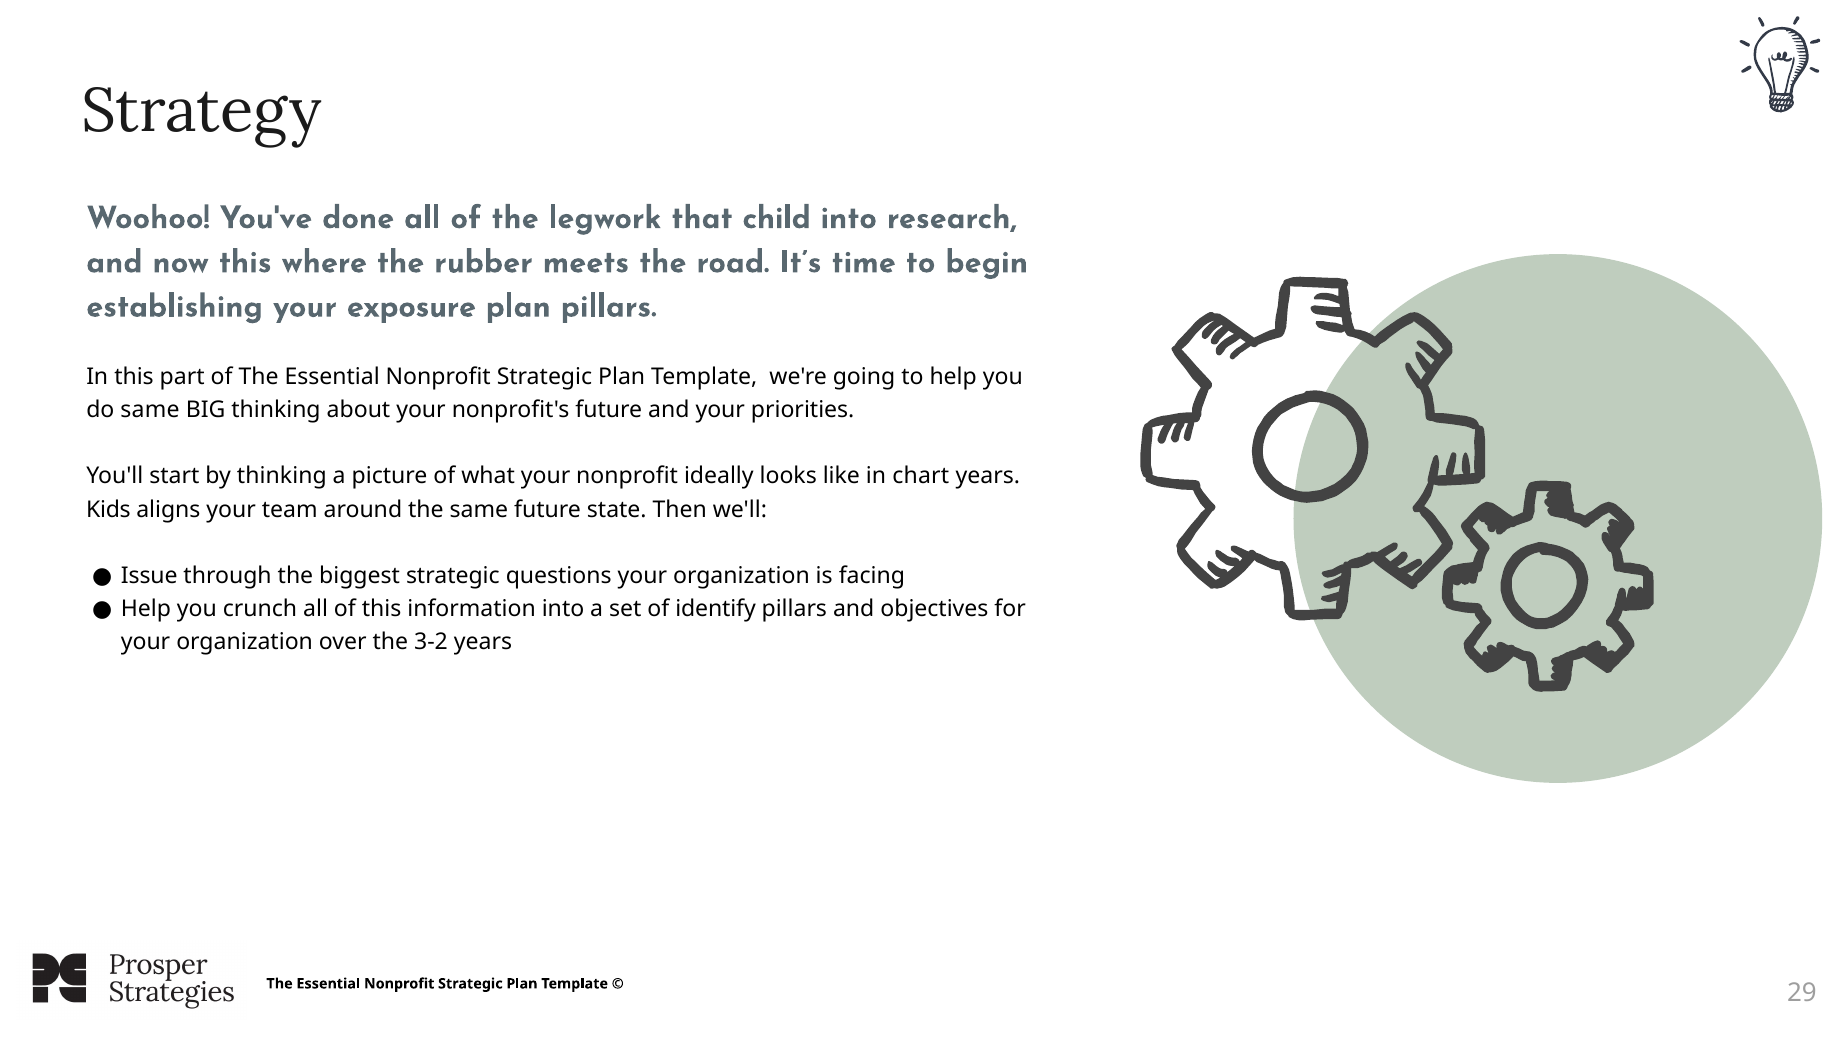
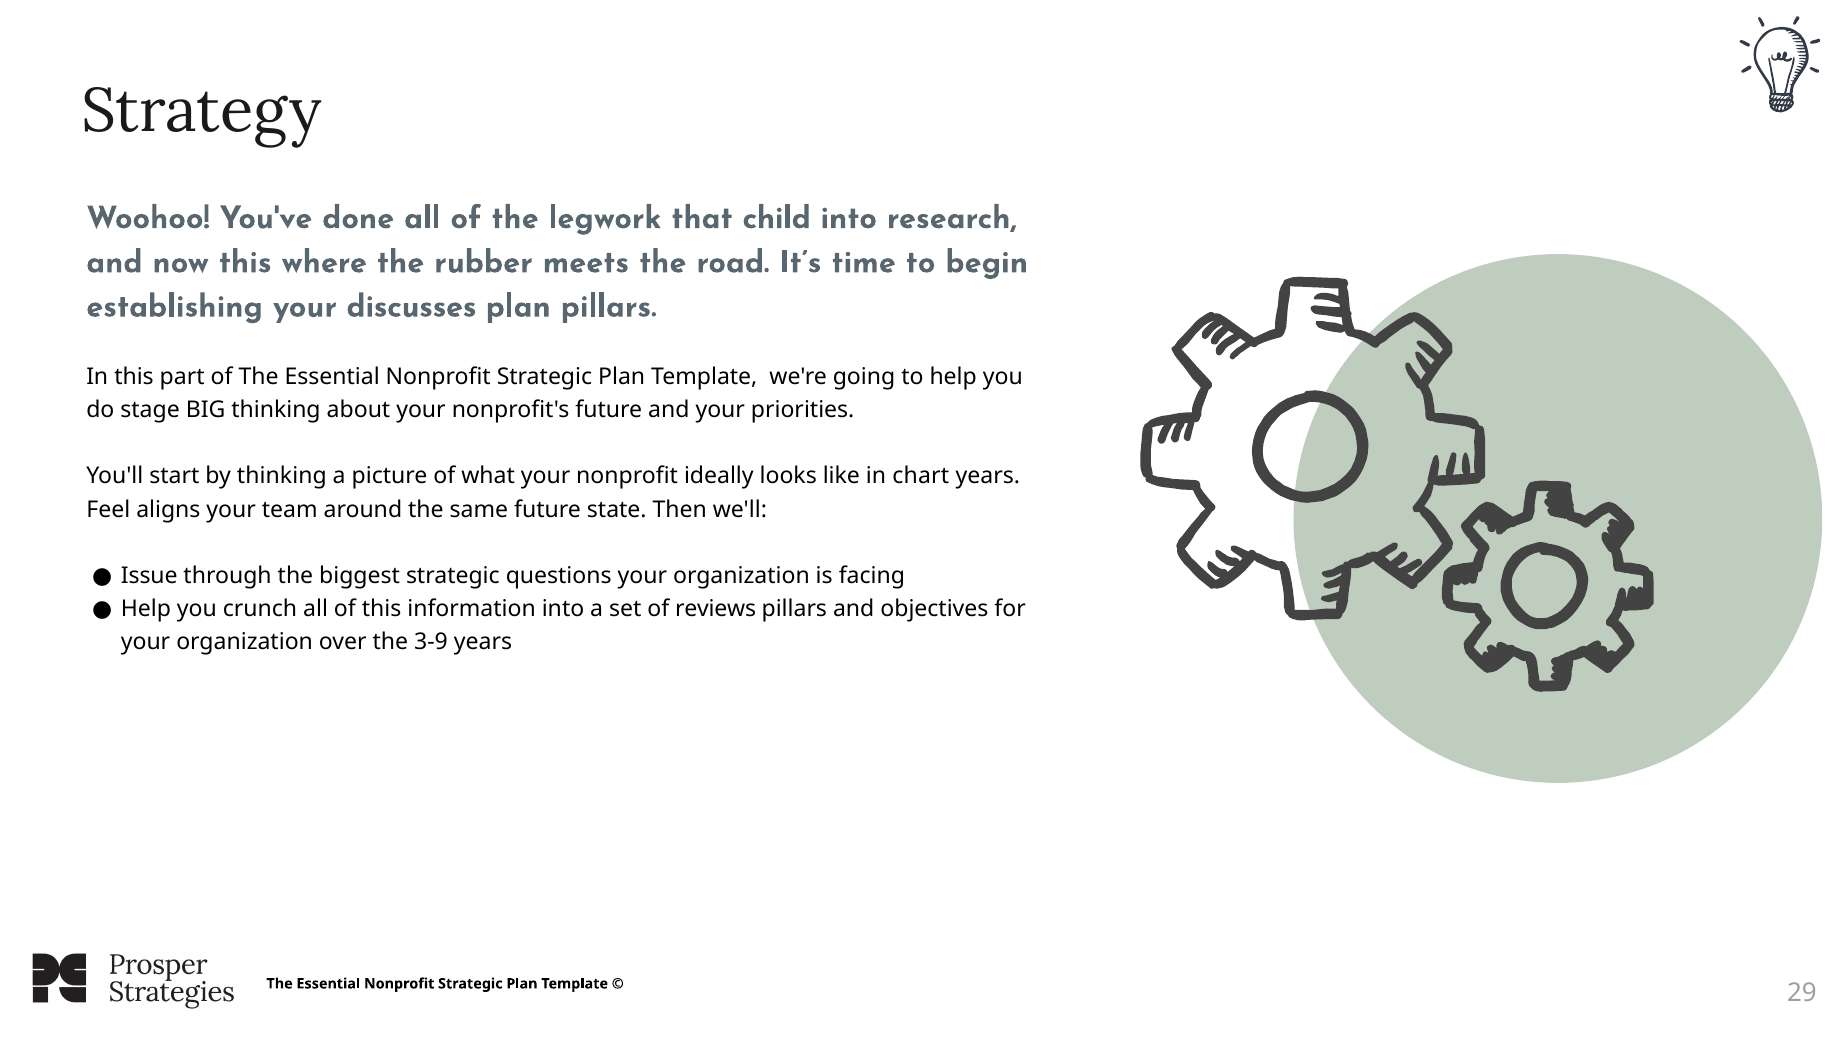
exposure: exposure -> discusses
do same: same -> stage
Kids: Kids -> Feel
identify: identify -> reviews
3-2: 3-2 -> 3-9
